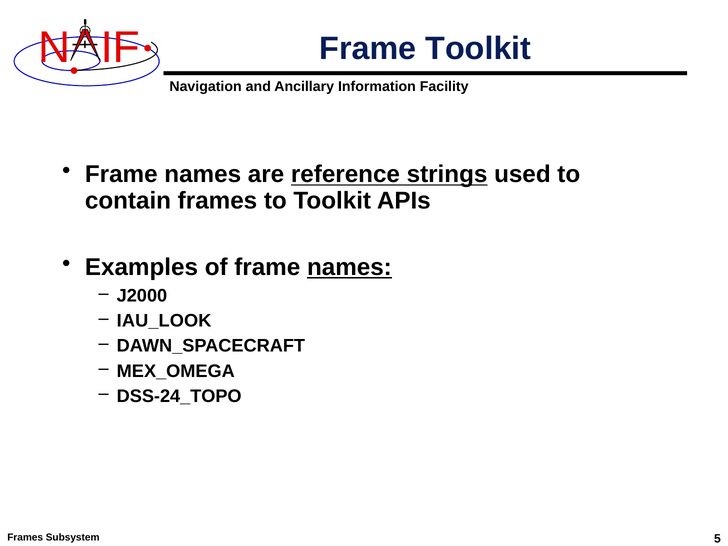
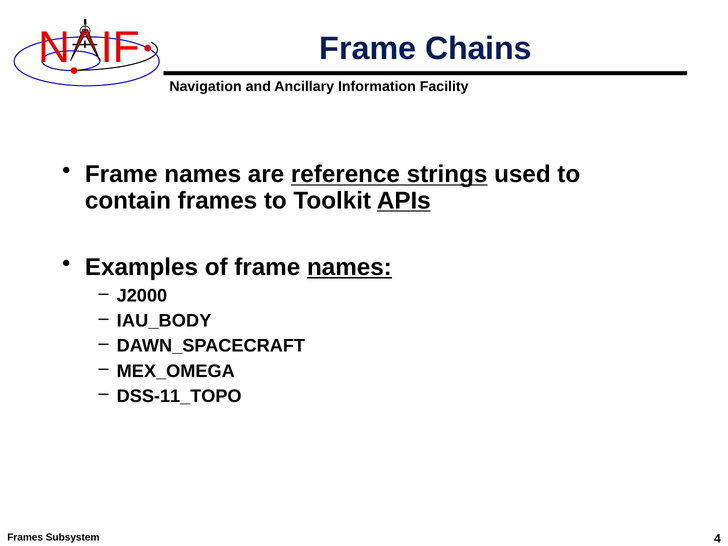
Frame Toolkit: Toolkit -> Chains
APIs underline: none -> present
IAU_LOOK: IAU_LOOK -> IAU_BODY
DSS-24_TOPO: DSS-24_TOPO -> DSS-11_TOPO
5: 5 -> 4
